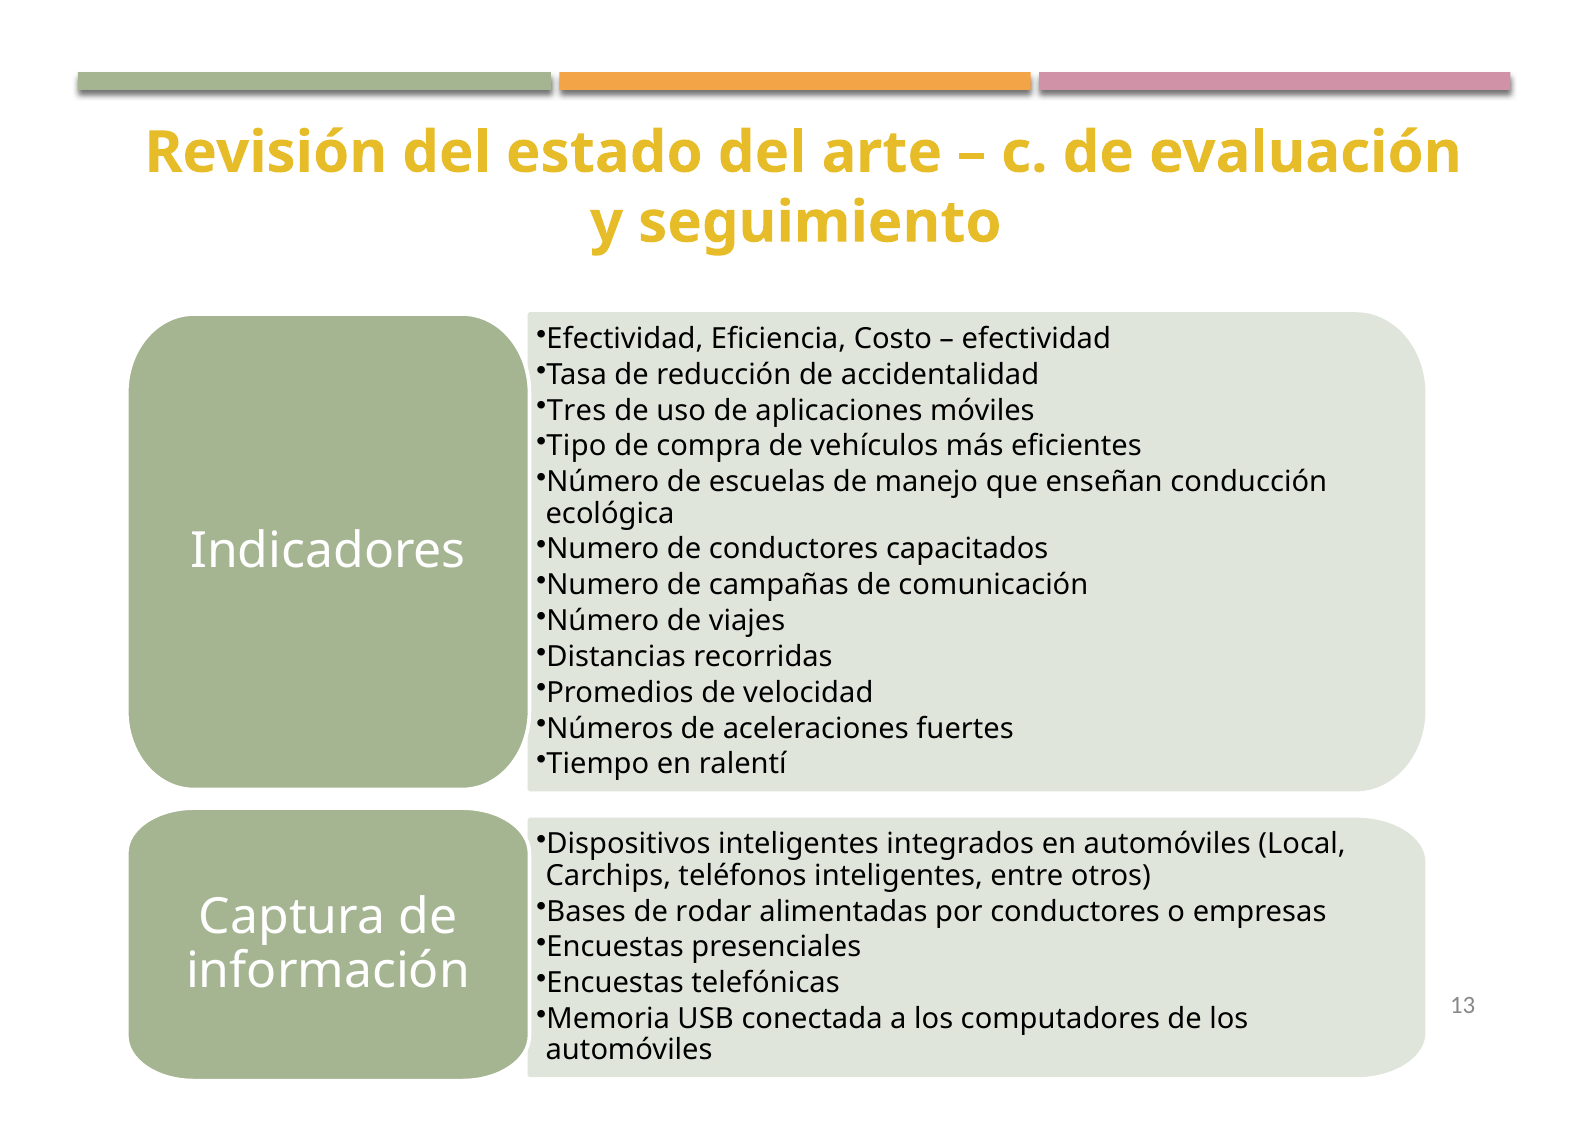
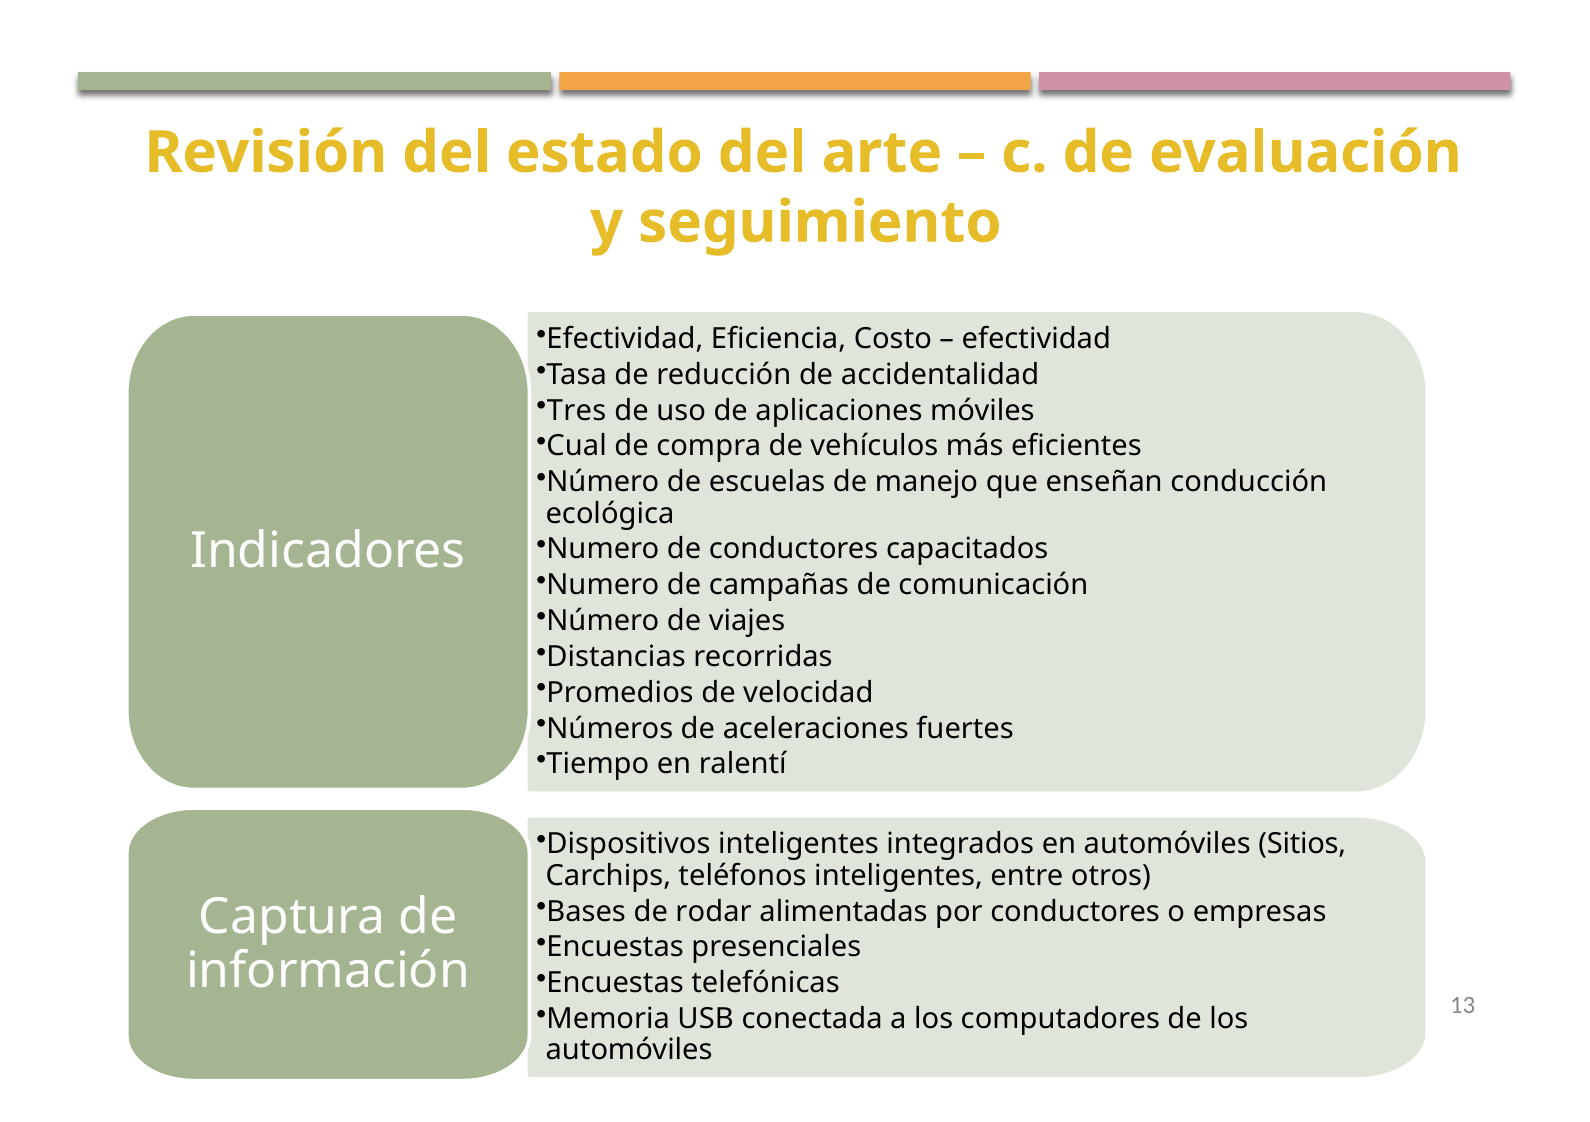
Tipo: Tipo -> Cual
Local: Local -> Sitios
